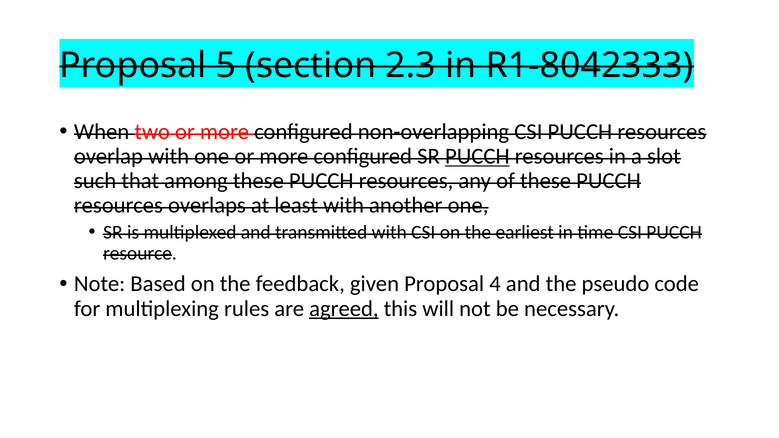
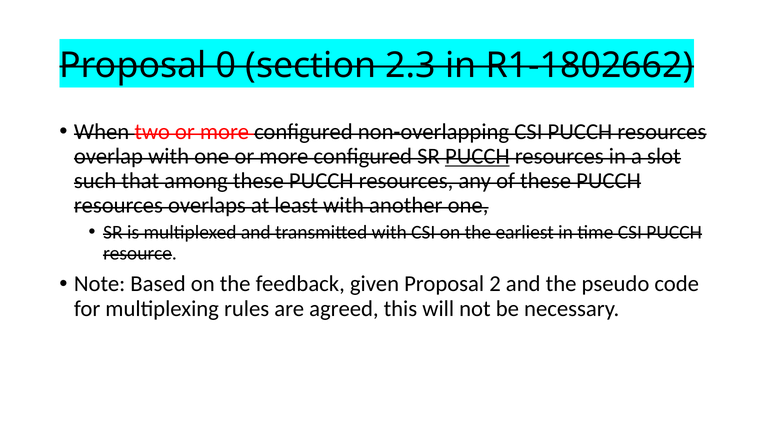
5: 5 -> 0
R1-8042333: R1-8042333 -> R1-1802662
4: 4 -> 2
agreed underline: present -> none
